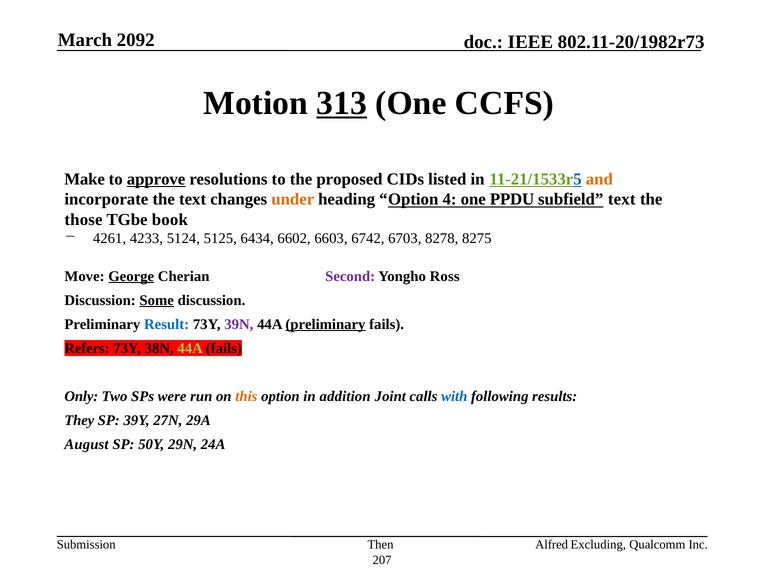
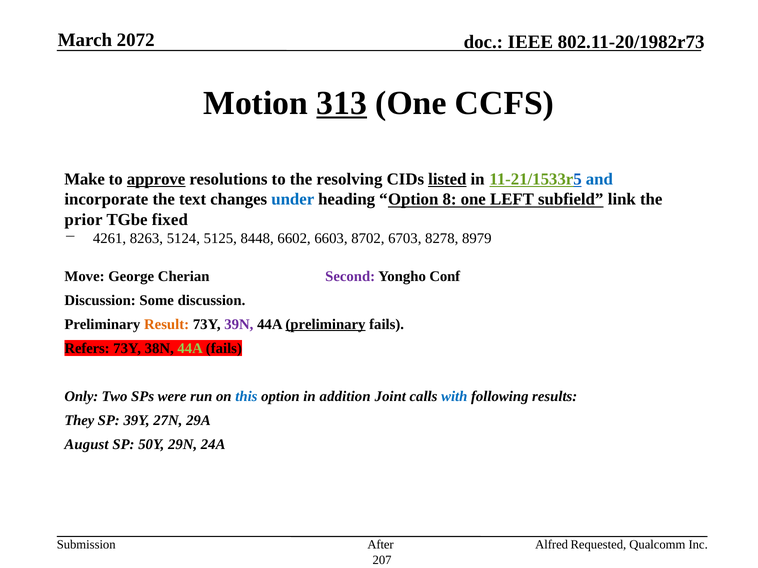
2092: 2092 -> 2072
proposed: proposed -> resolving
listed underline: none -> present
and colour: orange -> blue
under colour: orange -> blue
4: 4 -> 8
PPDU: PPDU -> LEFT
subfield text: text -> link
those: those -> prior
book: book -> fixed
4233: 4233 -> 8263
6434: 6434 -> 8448
6742: 6742 -> 8702
8275: 8275 -> 8979
George underline: present -> none
Ross: Ross -> Conf
Some underline: present -> none
Result colour: blue -> orange
this colour: orange -> blue
Then: Then -> After
Excluding: Excluding -> Requested
